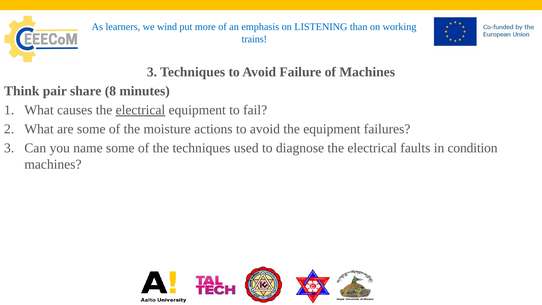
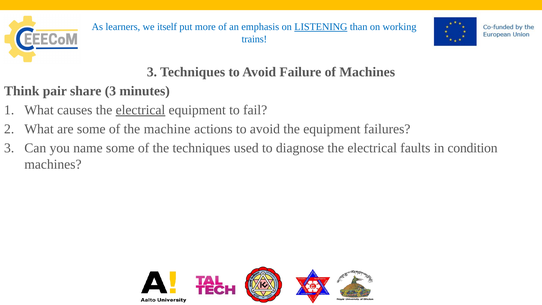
wind: wind -> itself
LISTENING underline: none -> present
share 8: 8 -> 3
moisture: moisture -> machine
